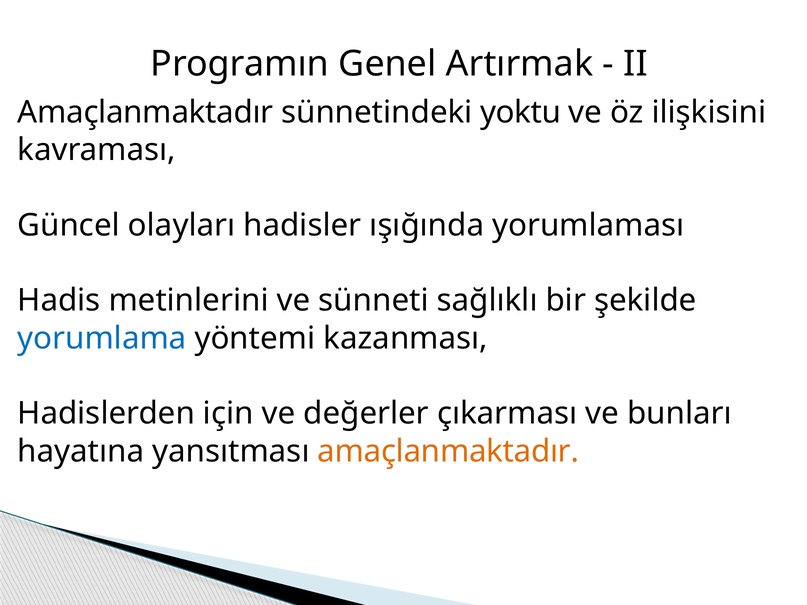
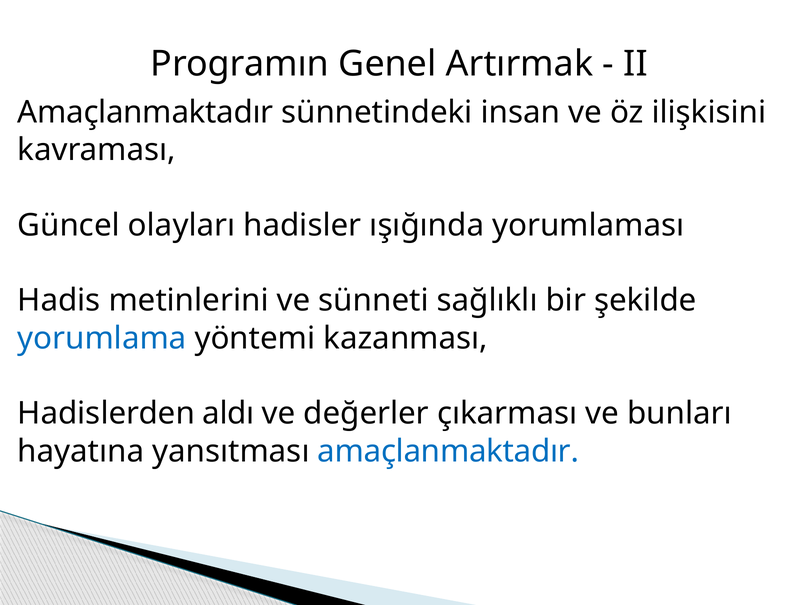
yoktu: yoktu -> insan
için: için -> aldı
amaçlanmaktadır at (448, 451) colour: orange -> blue
